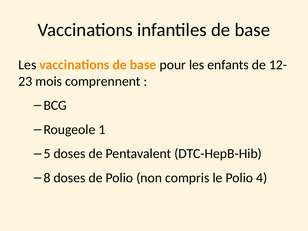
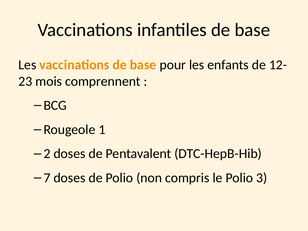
5: 5 -> 2
8: 8 -> 7
4: 4 -> 3
